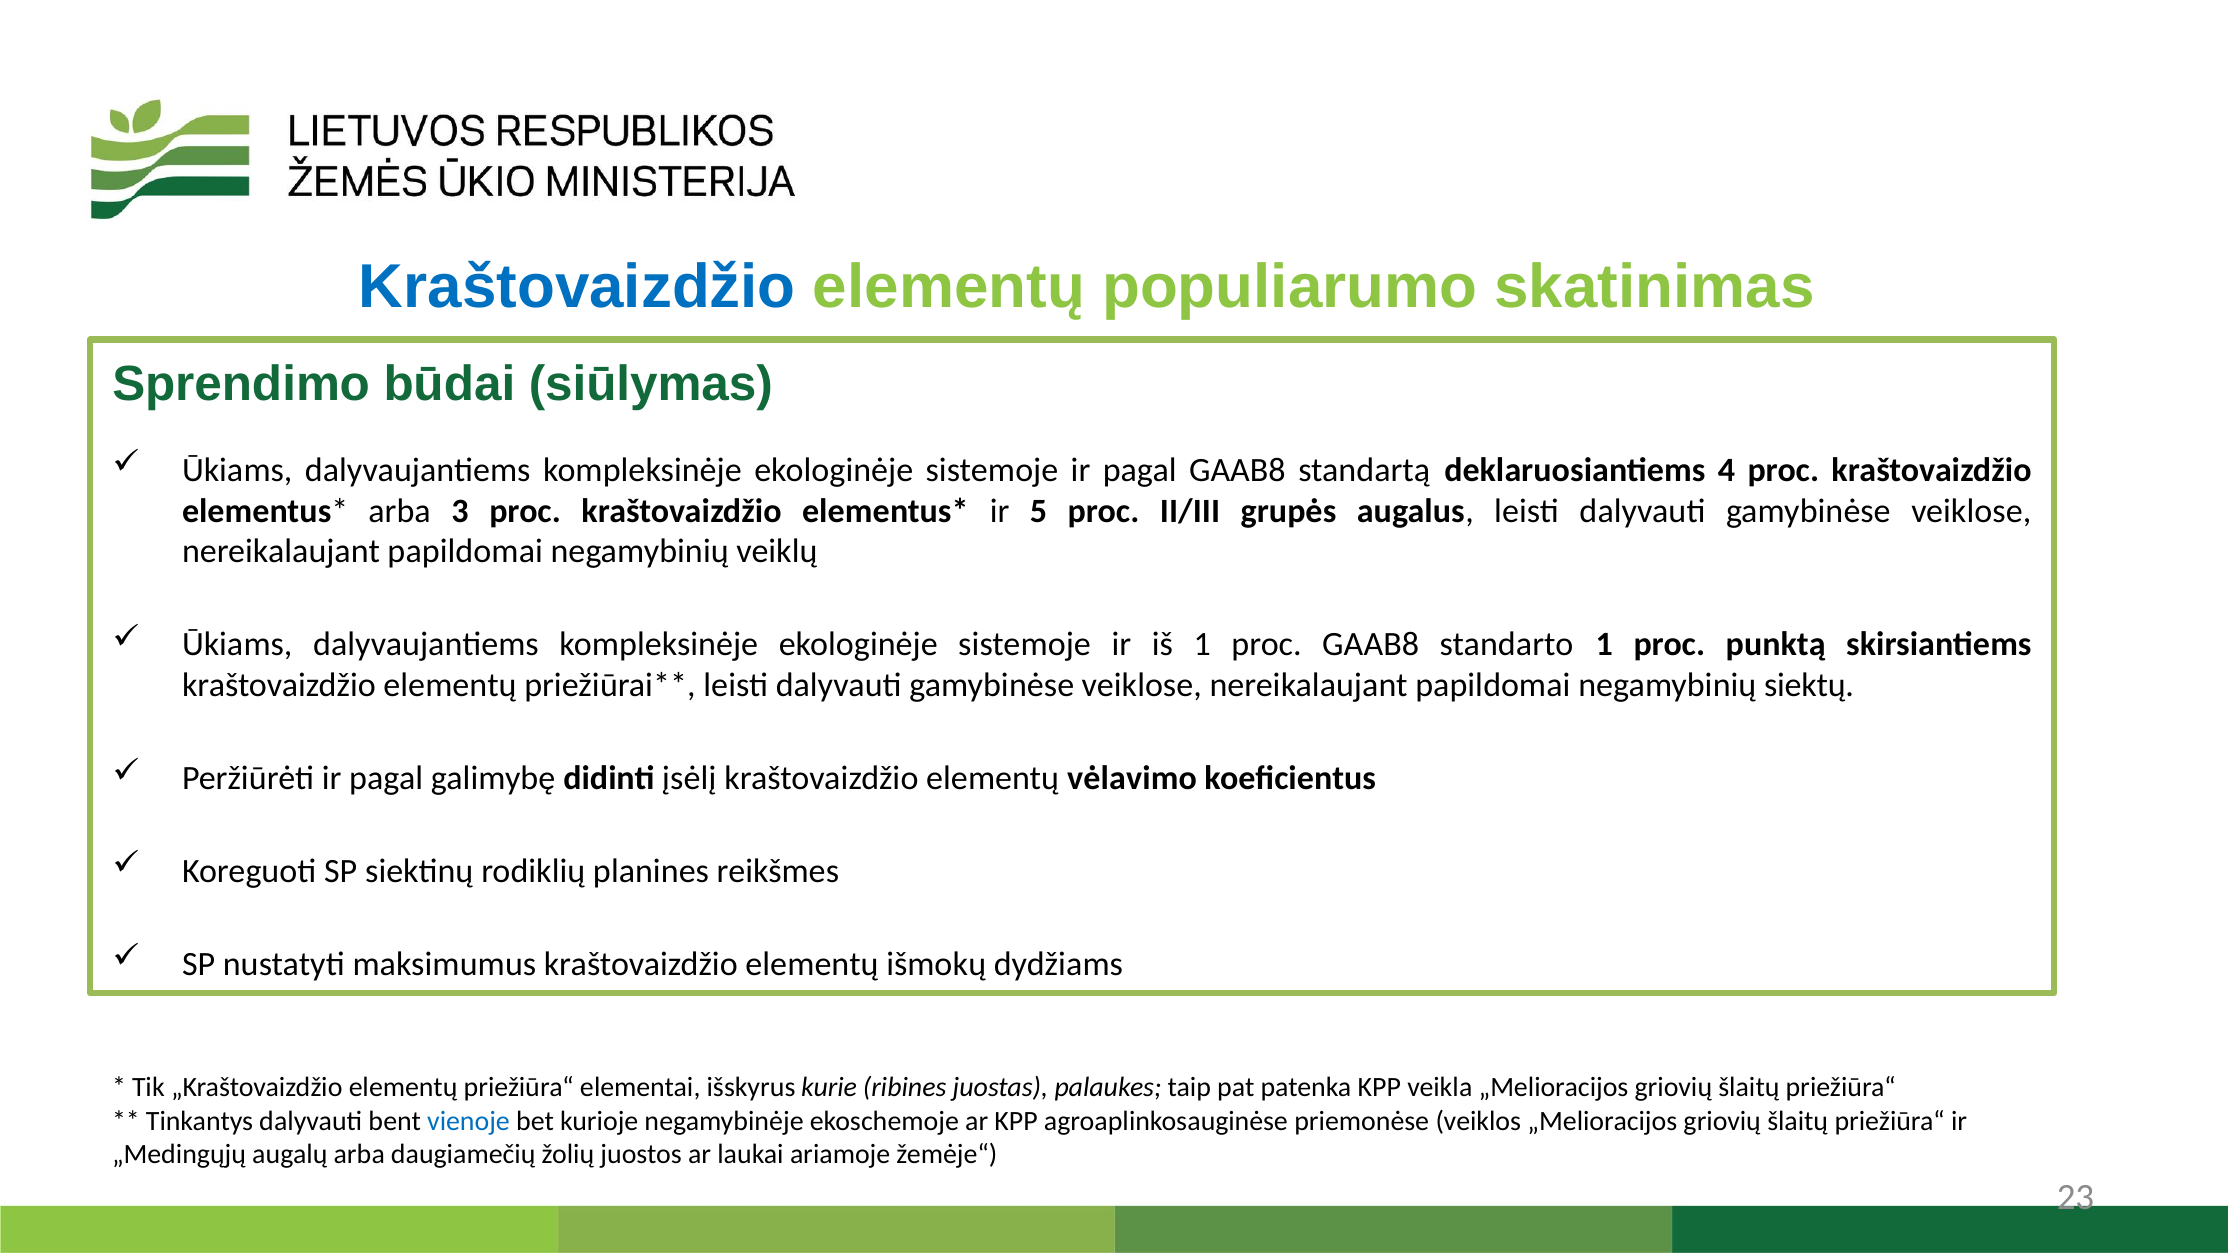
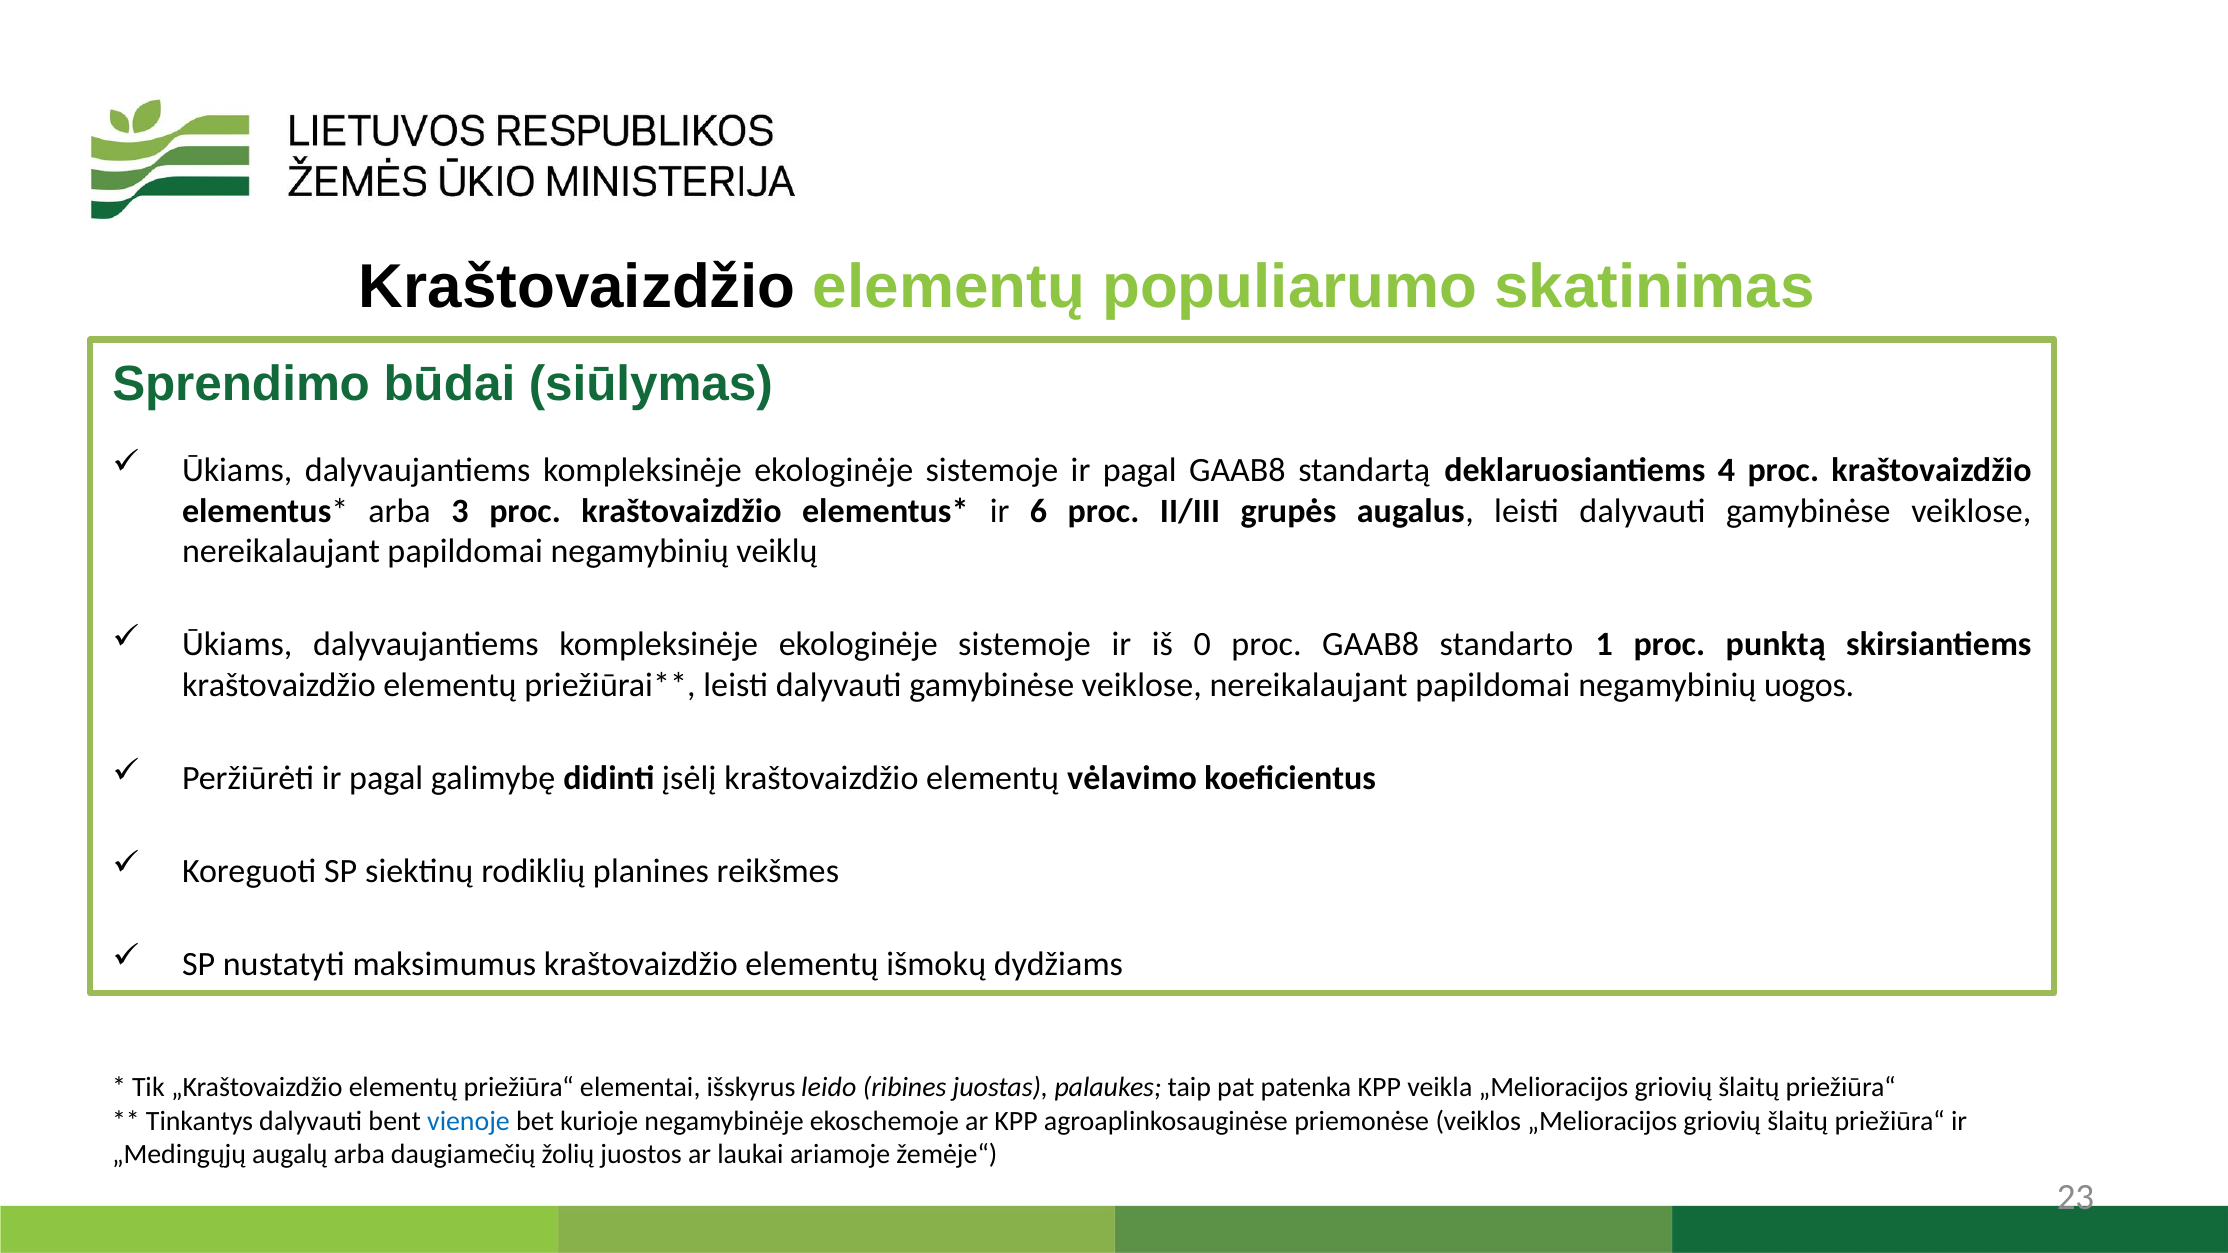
Kraštovaizdžio at (577, 287) colour: blue -> black
5: 5 -> 6
iš 1: 1 -> 0
siektų: siektų -> uogos
kurie: kurie -> leido
